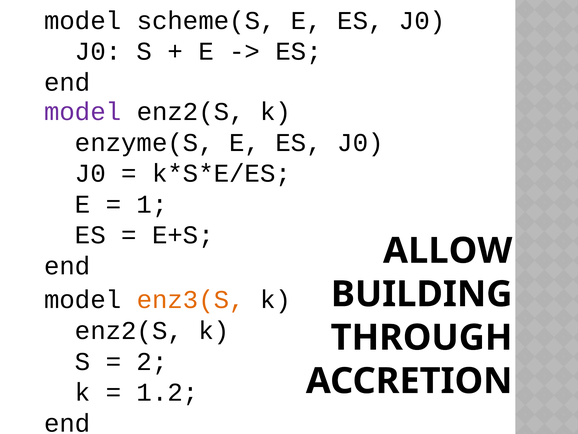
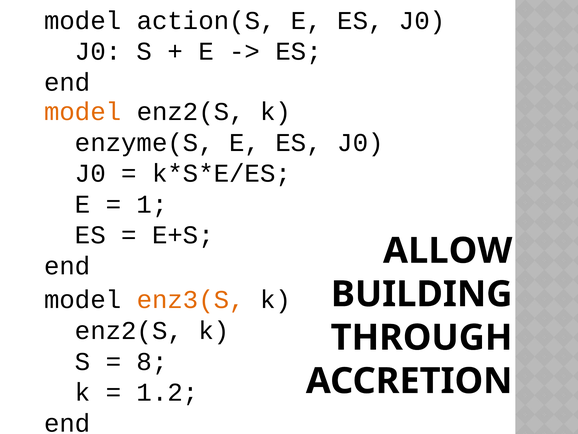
scheme(S: scheme(S -> action(S
model at (83, 112) colour: purple -> orange
2: 2 -> 8
